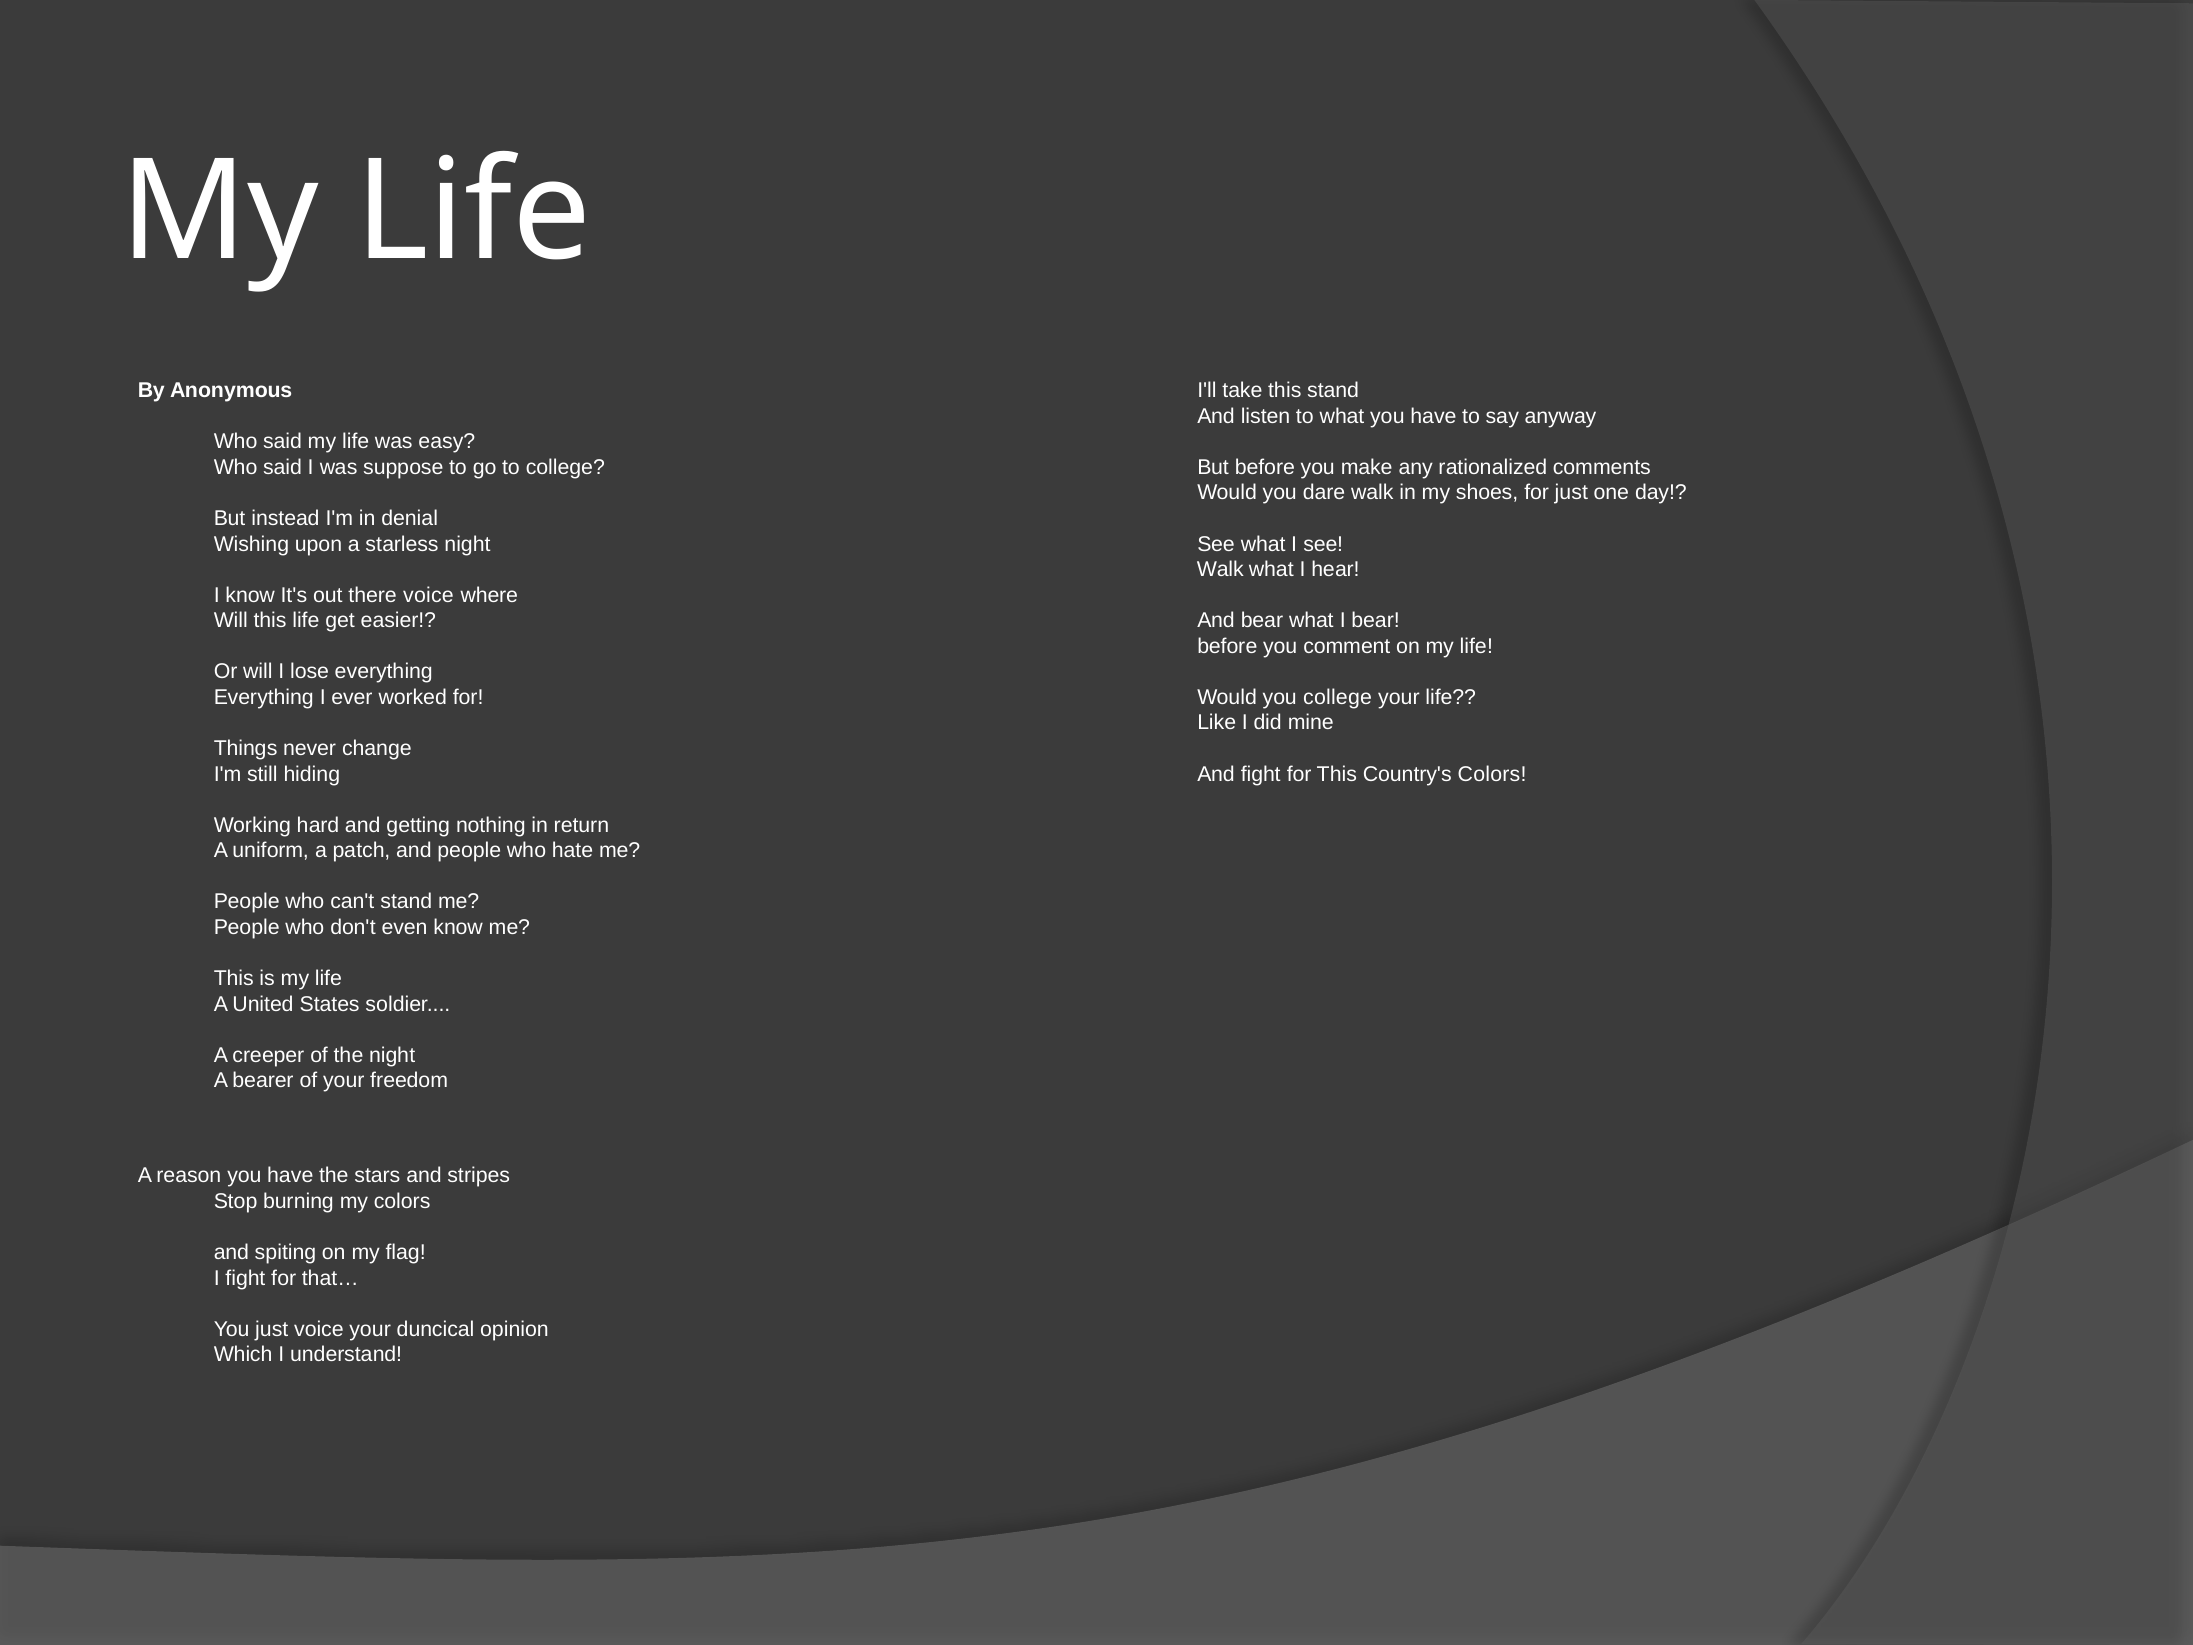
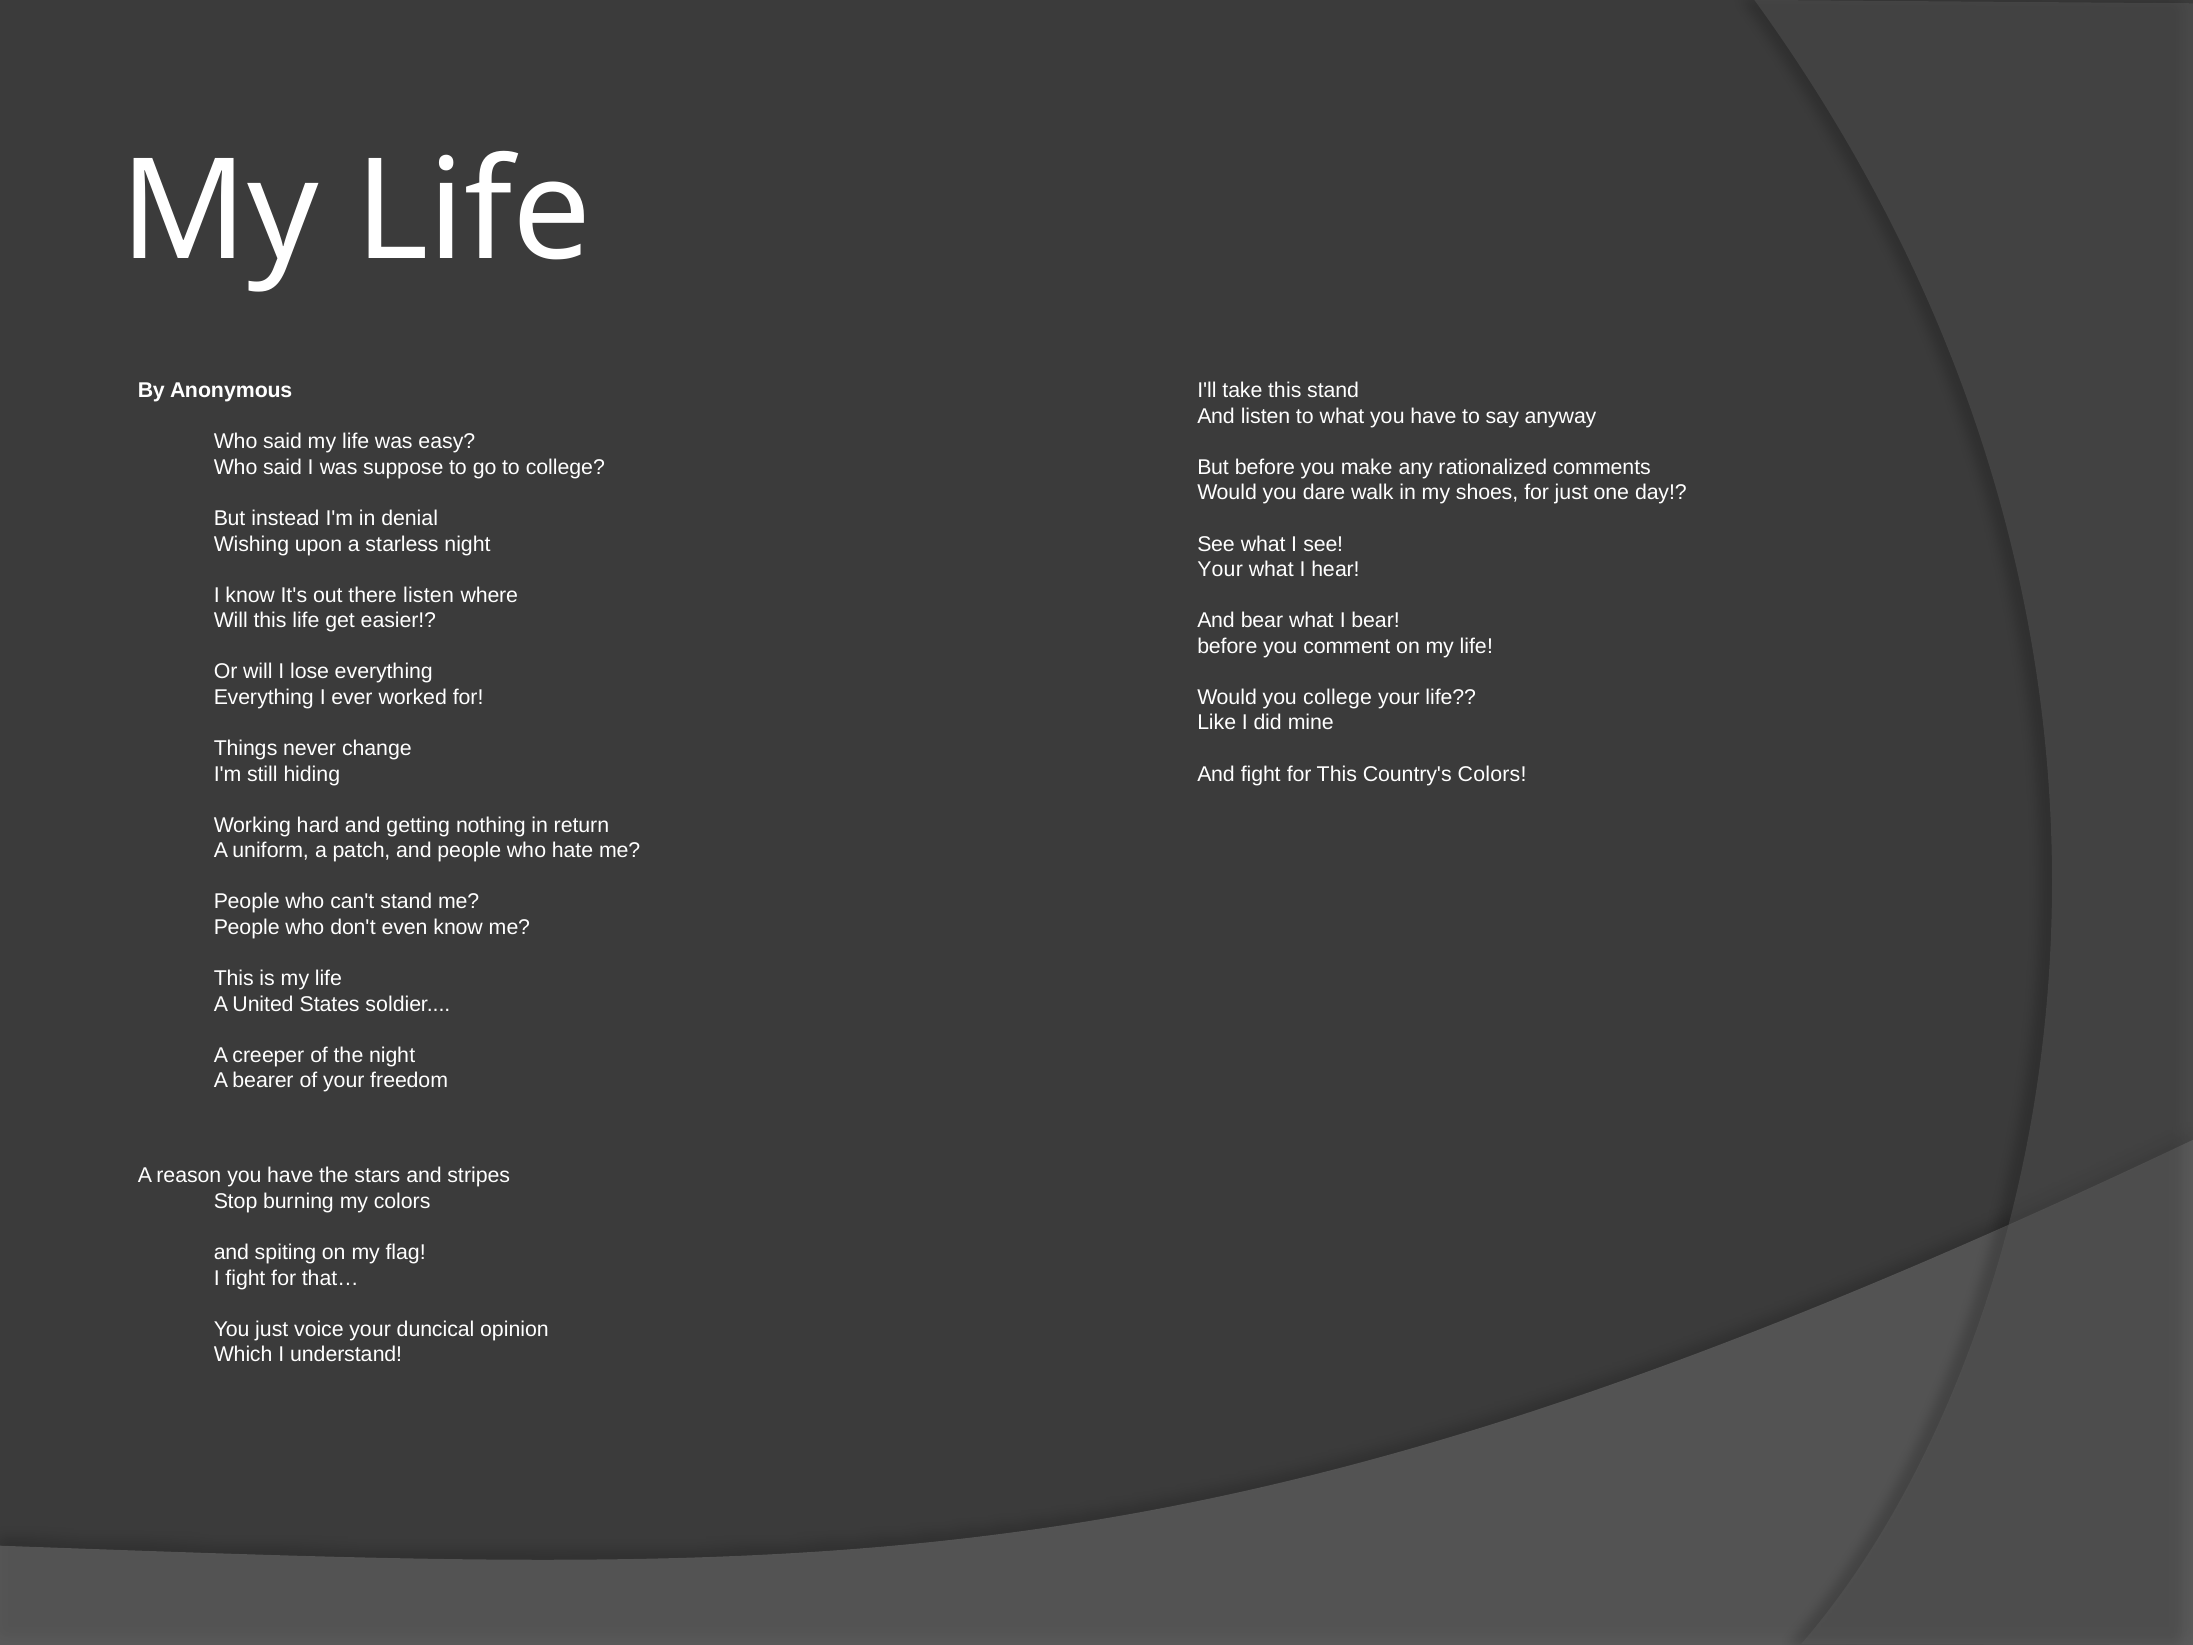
Walk at (1220, 569): Walk -> Your
there voice: voice -> listen
